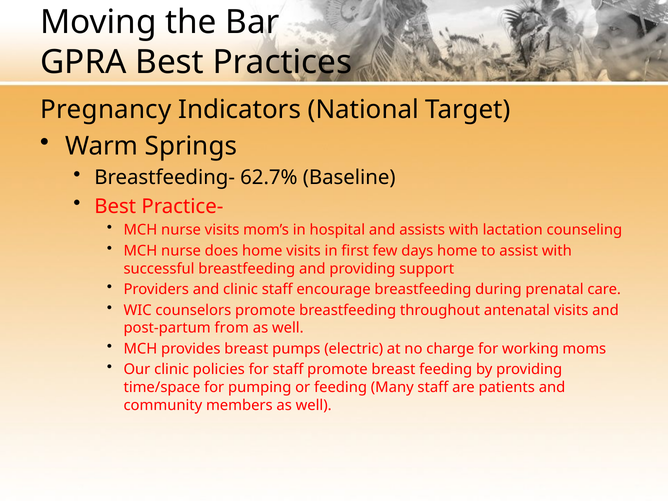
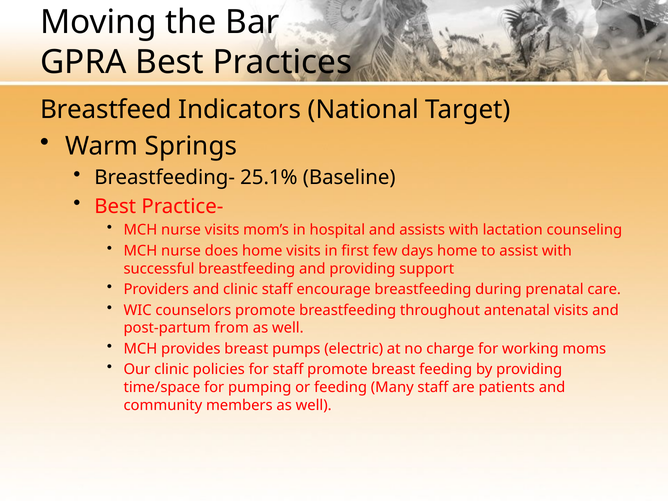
Pregnancy: Pregnancy -> Breastfeed
62.7%: 62.7% -> 25.1%
